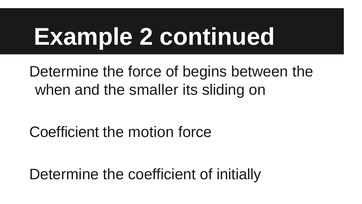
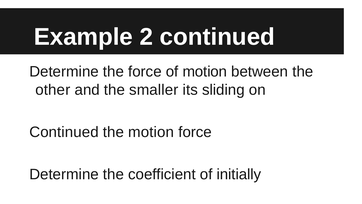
of begins: begins -> motion
when: when -> other
Coefficient at (64, 132): Coefficient -> Continued
